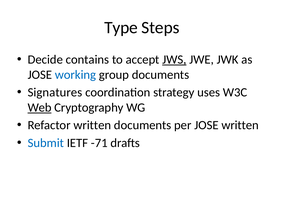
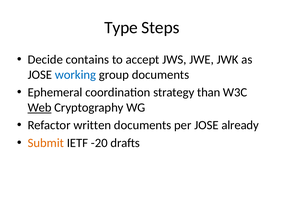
JWS underline: present -> none
Signatures: Signatures -> Ephemeral
uses: uses -> than
JOSE written: written -> already
Submit colour: blue -> orange
-71: -71 -> -20
